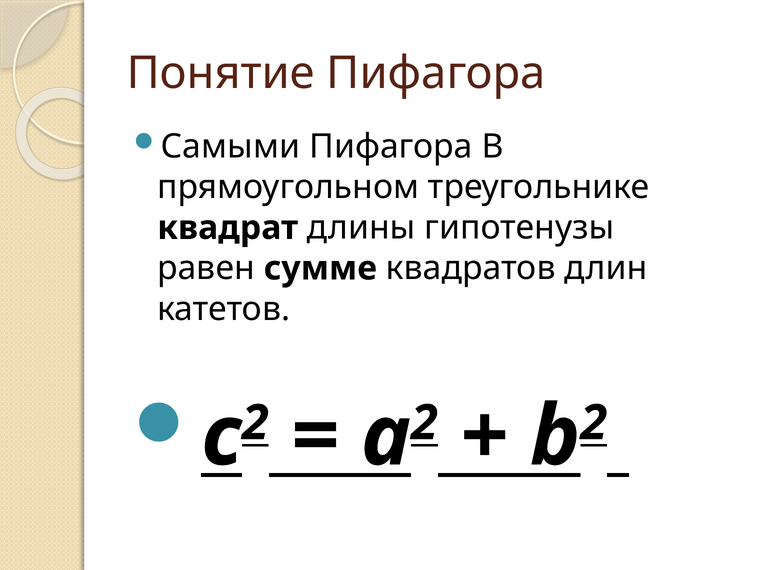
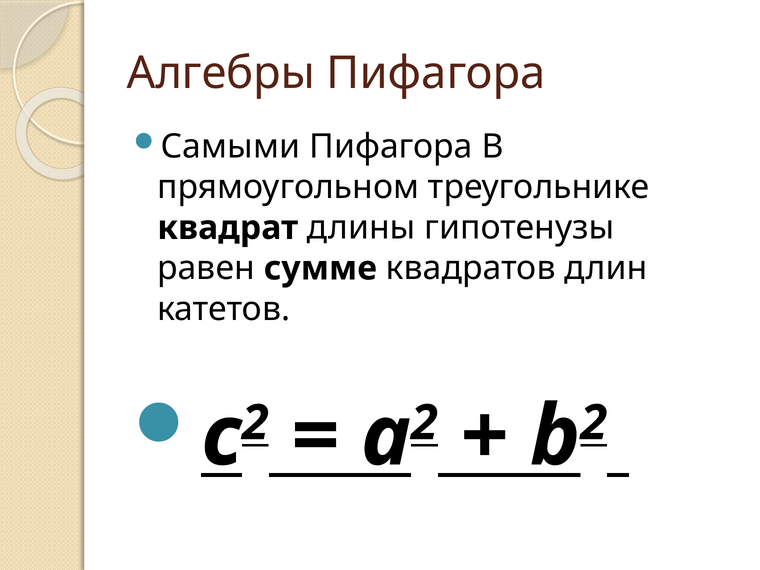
Понятие: Понятие -> Алгебры
